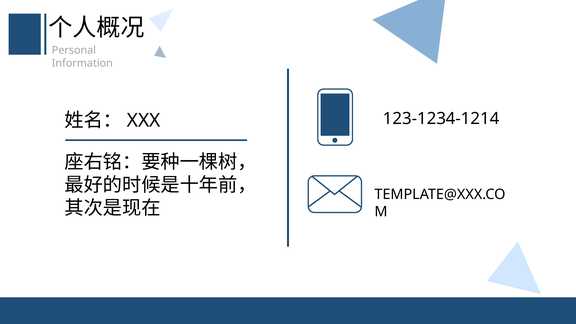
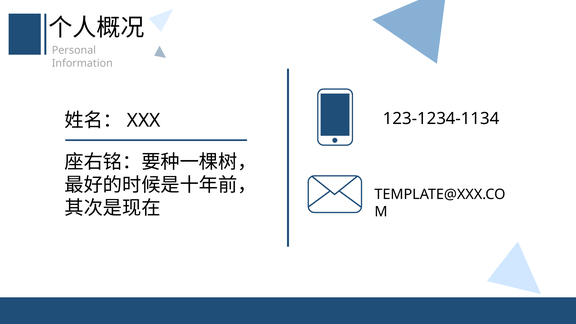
123-1234-1214: 123-1234-1214 -> 123-1234-1134
